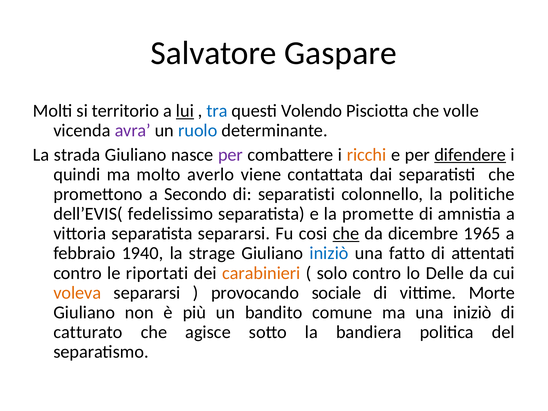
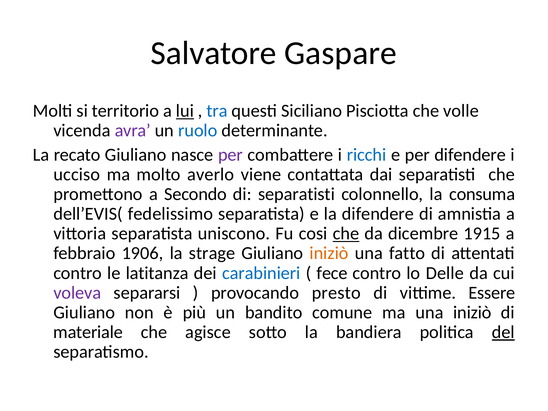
Volendo: Volendo -> Siciliano
strada: strada -> recato
ricchi colour: orange -> blue
difendere at (470, 155) underline: present -> none
quindi: quindi -> ucciso
politiche: politiche -> consuma
la promette: promette -> difendere
separatista separarsi: separarsi -> uniscono
1965: 1965 -> 1915
1940: 1940 -> 1906
iniziò at (329, 253) colour: blue -> orange
riportati: riportati -> latitanza
carabinieri colour: orange -> blue
solo: solo -> fece
voleva colour: orange -> purple
sociale: sociale -> presto
Morte: Morte -> Essere
catturato: catturato -> materiale
del underline: none -> present
